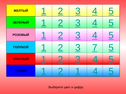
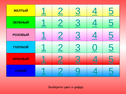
7: 7 -> 0
2 1: 1 -> 9
